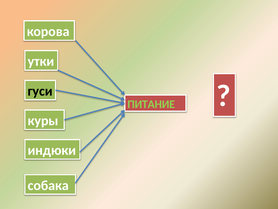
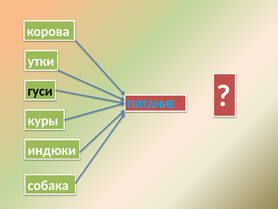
ПИТАНИЕ colour: light green -> light blue
